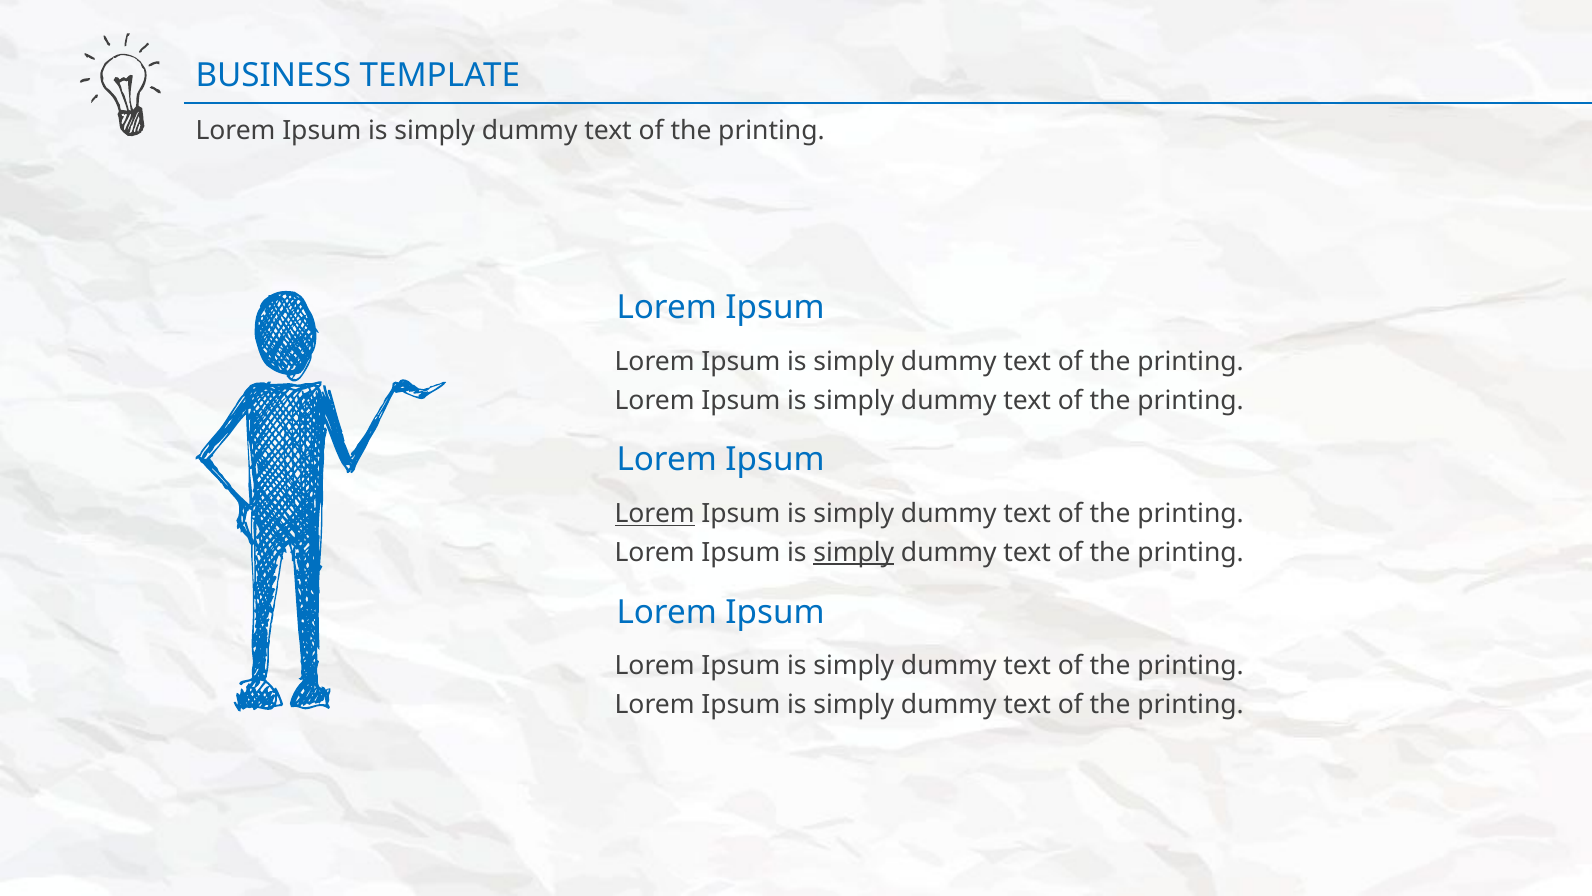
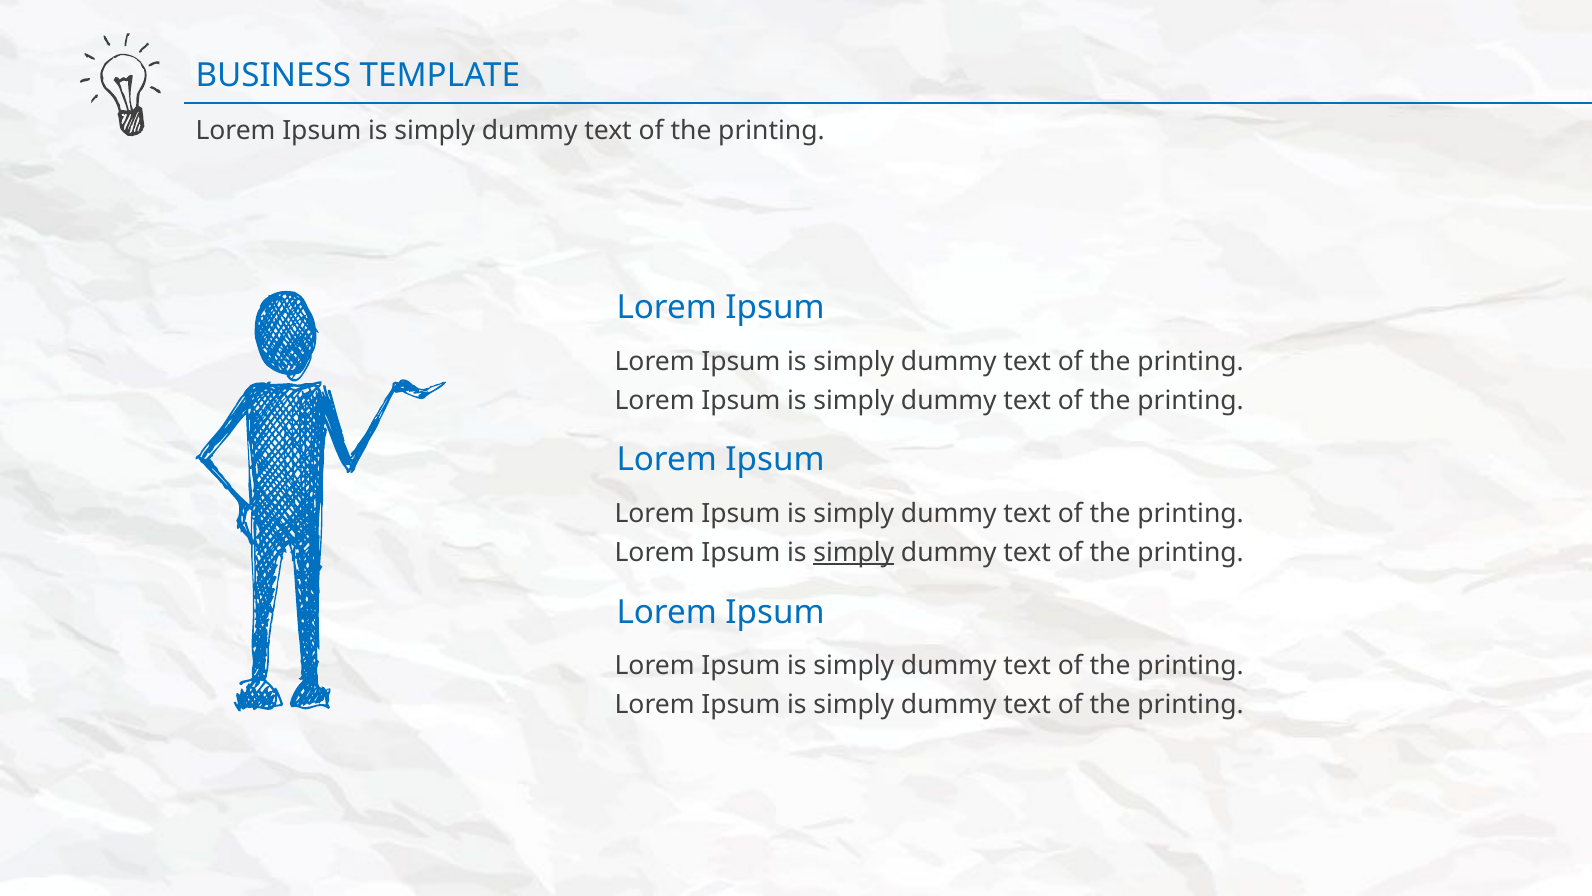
Lorem at (655, 514) underline: present -> none
